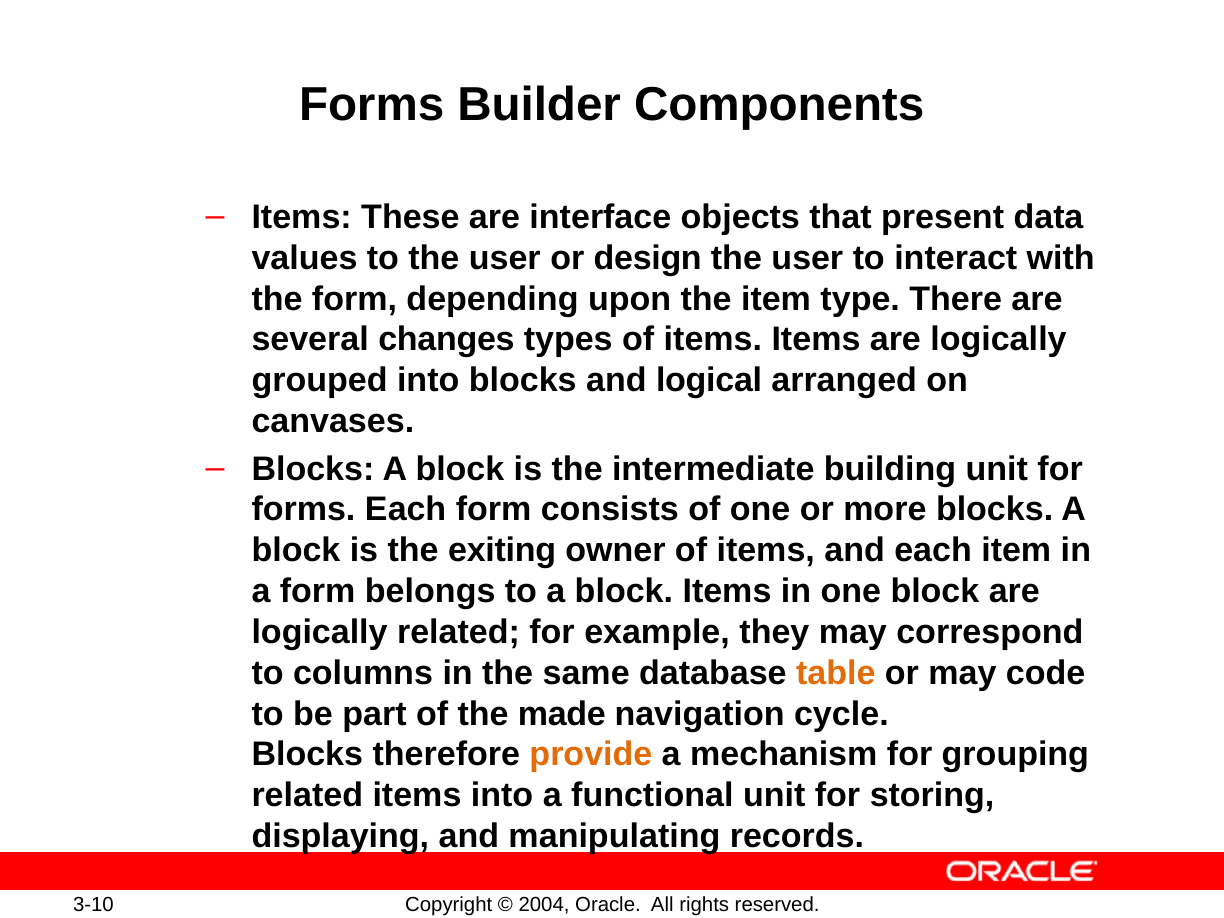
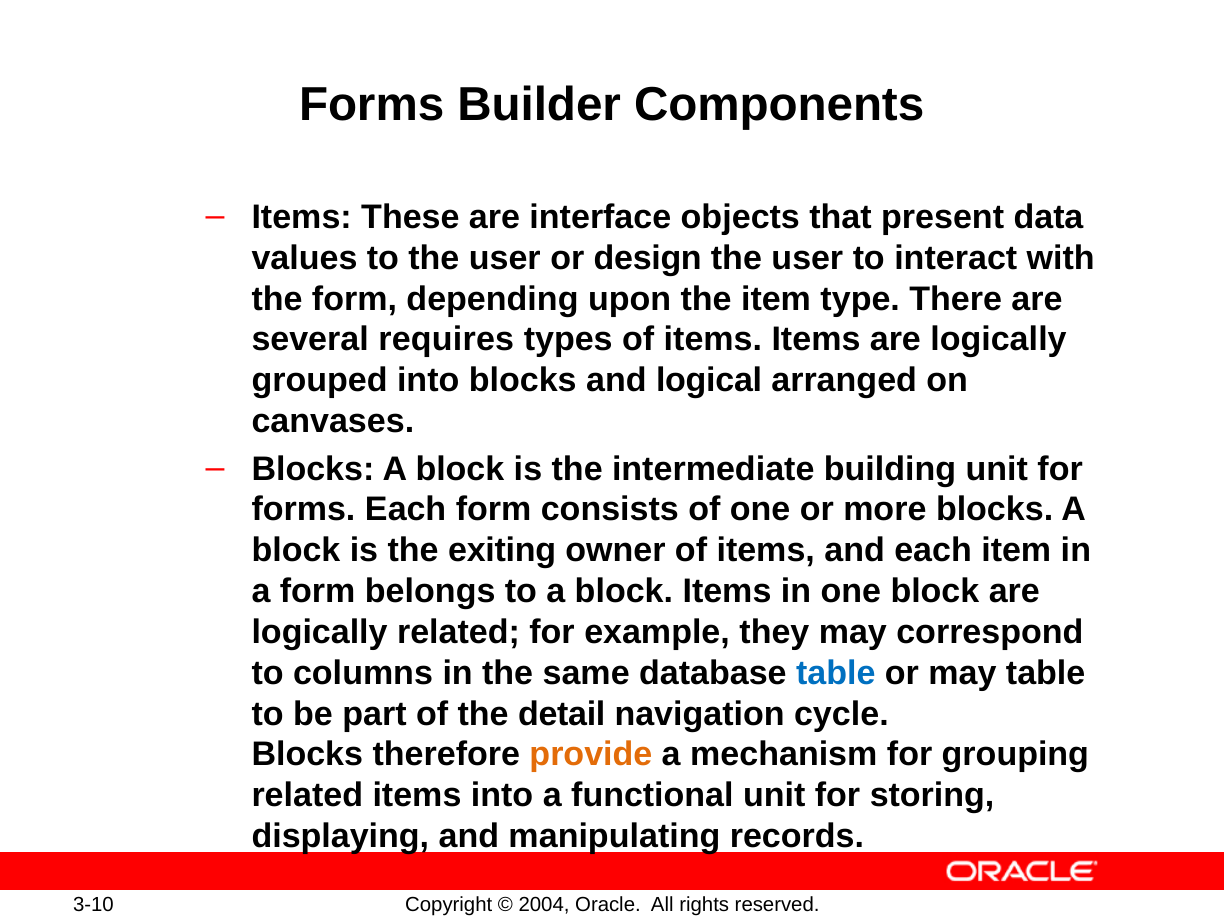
changes: changes -> requires
table at (836, 673) colour: orange -> blue
may code: code -> table
made: made -> detail
